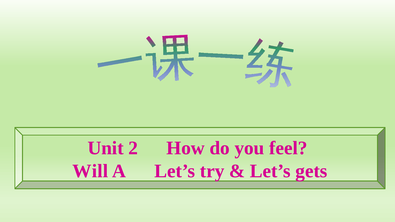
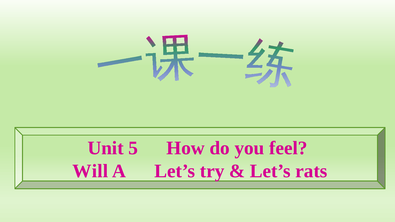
2: 2 -> 5
gets: gets -> rats
